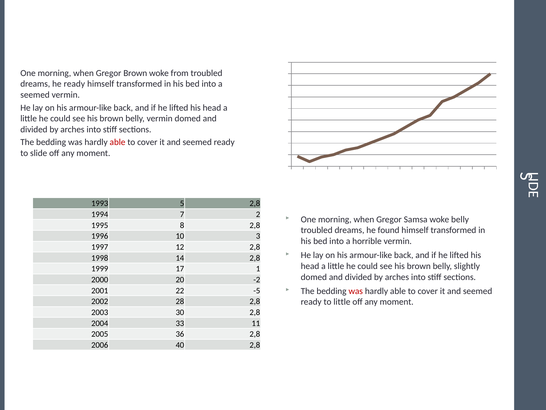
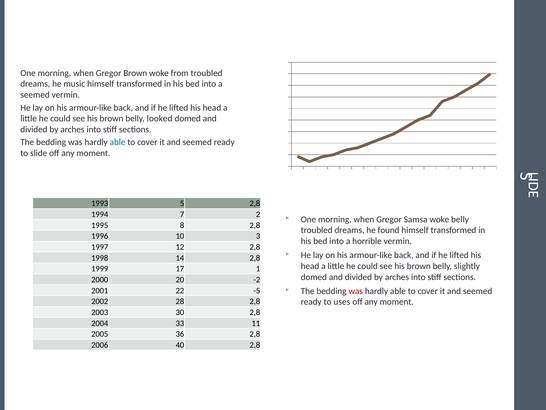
he ready: ready -> music
belly vermin: vermin -> looked
able at (118, 142) colour: red -> blue
to little: little -> uses
